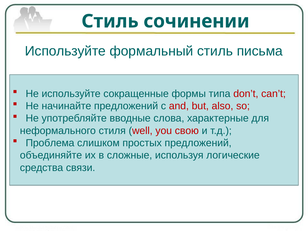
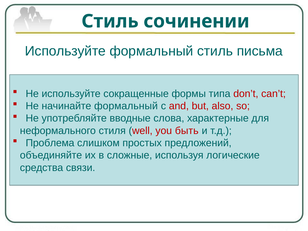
начинайте предложений: предложений -> формальный
свою: свою -> быть
